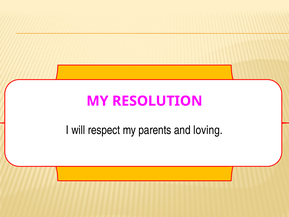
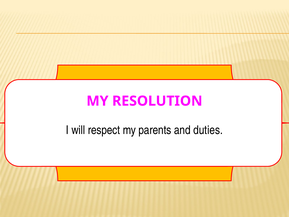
loving: loving -> duties
